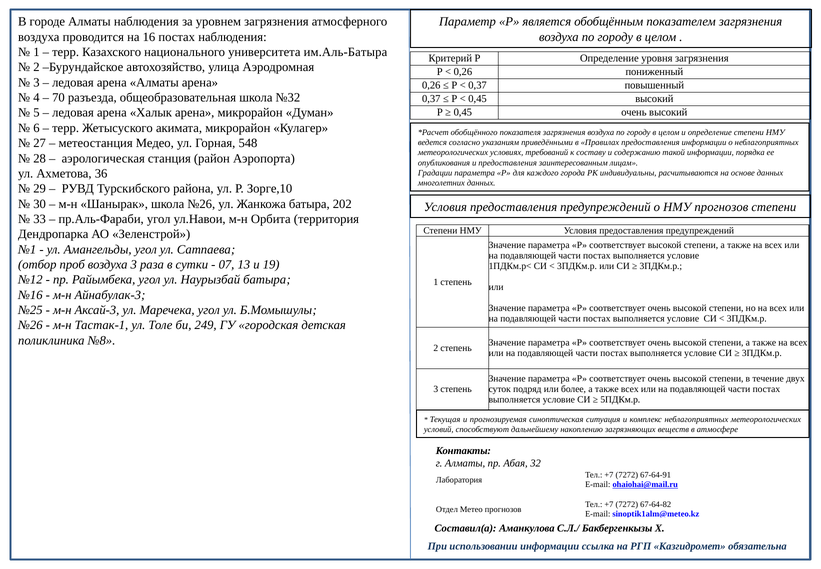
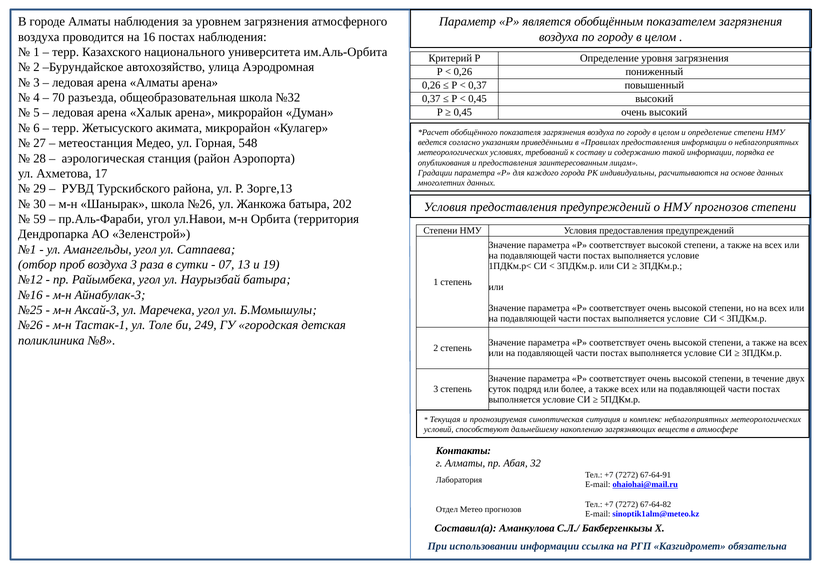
им.Аль-Батыра: им.Аль-Батыра -> им.Аль-Орбита
36: 36 -> 17
Зорге,10: Зорге,10 -> Зорге,13
33: 33 -> 59
